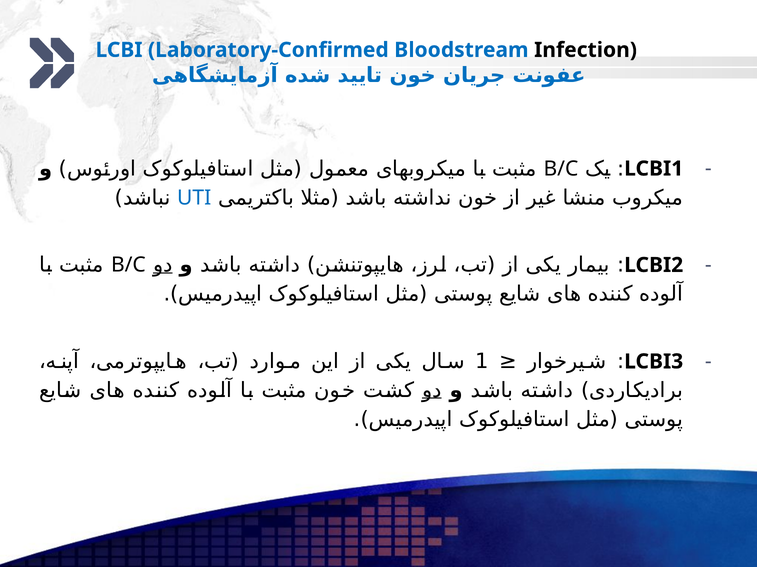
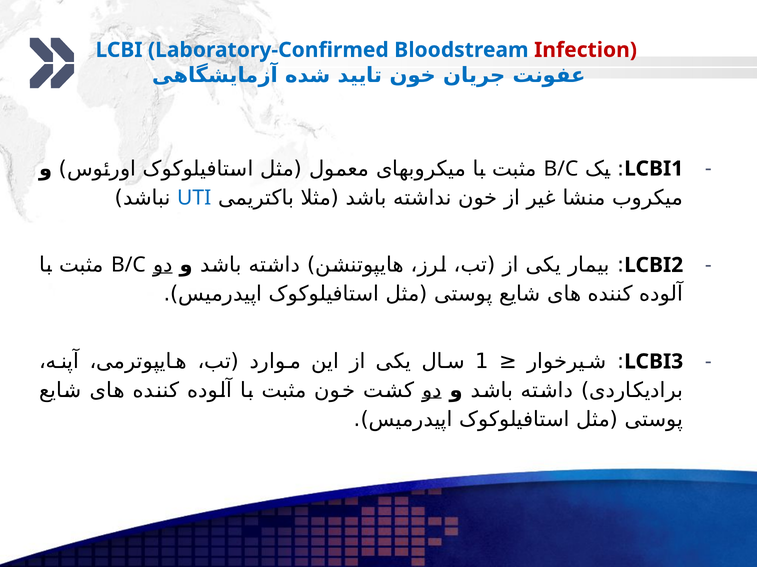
Infection colour: black -> red
